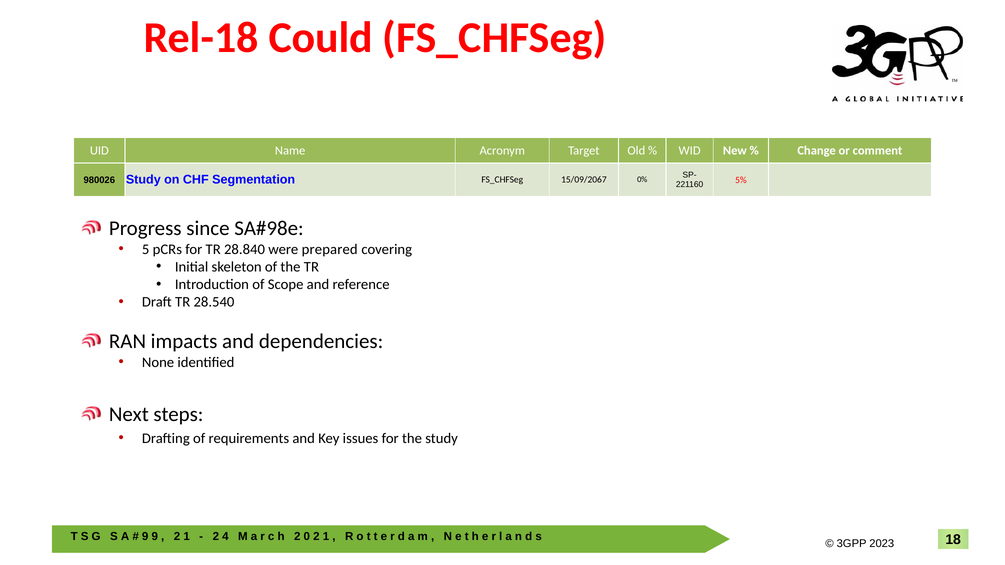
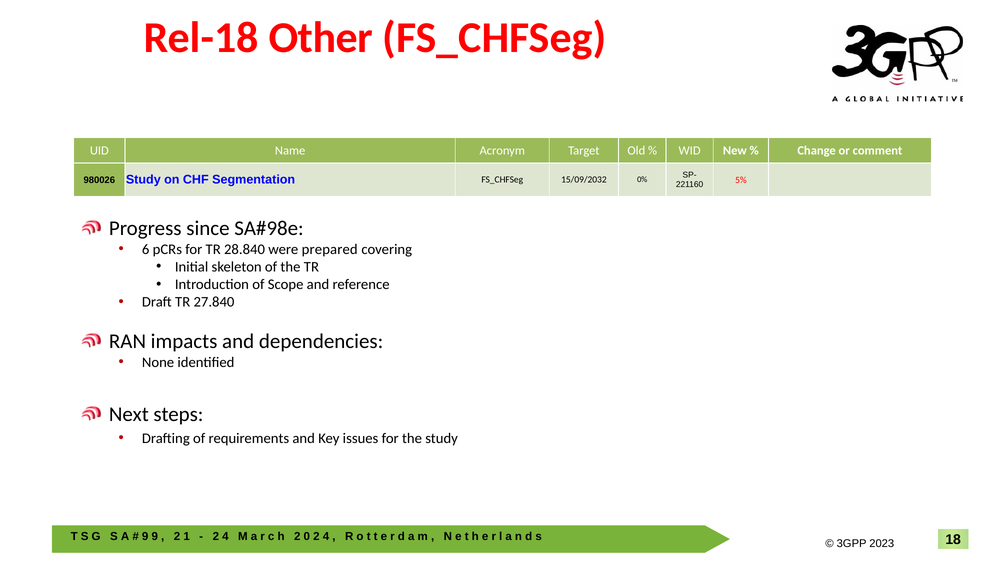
Could: Could -> Other
15/09/2067: 15/09/2067 -> 15/09/2032
5: 5 -> 6
28.540: 28.540 -> 27.840
1 at (326, 537): 1 -> 4
